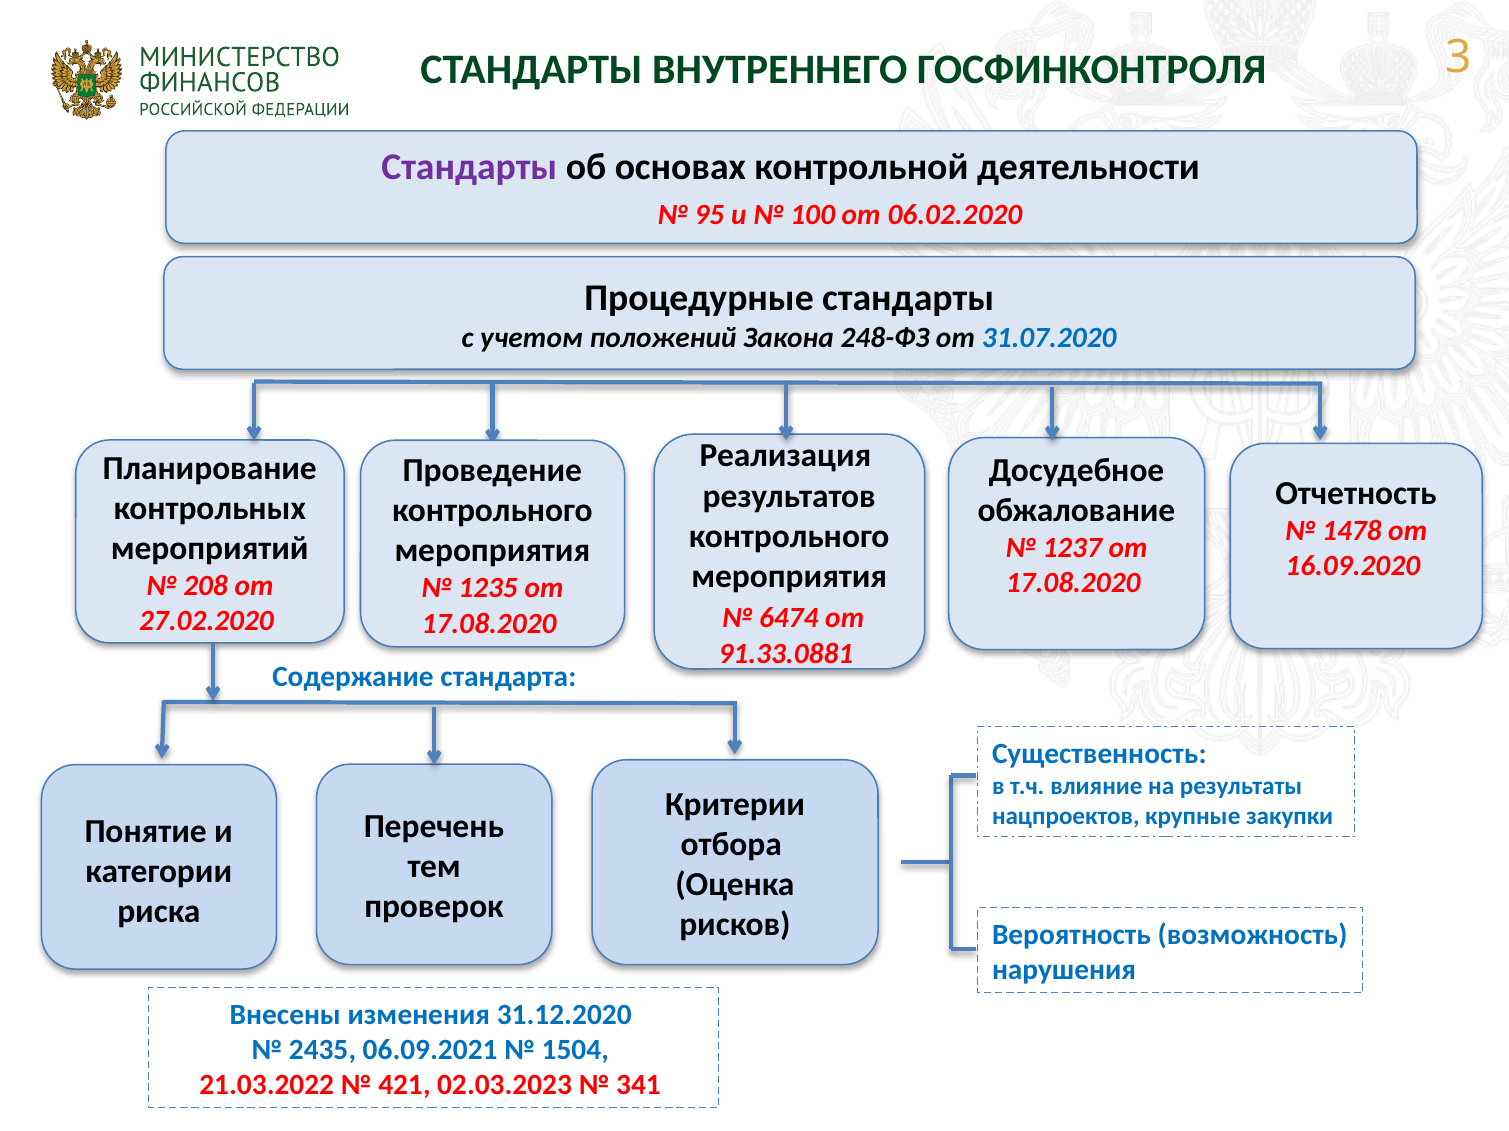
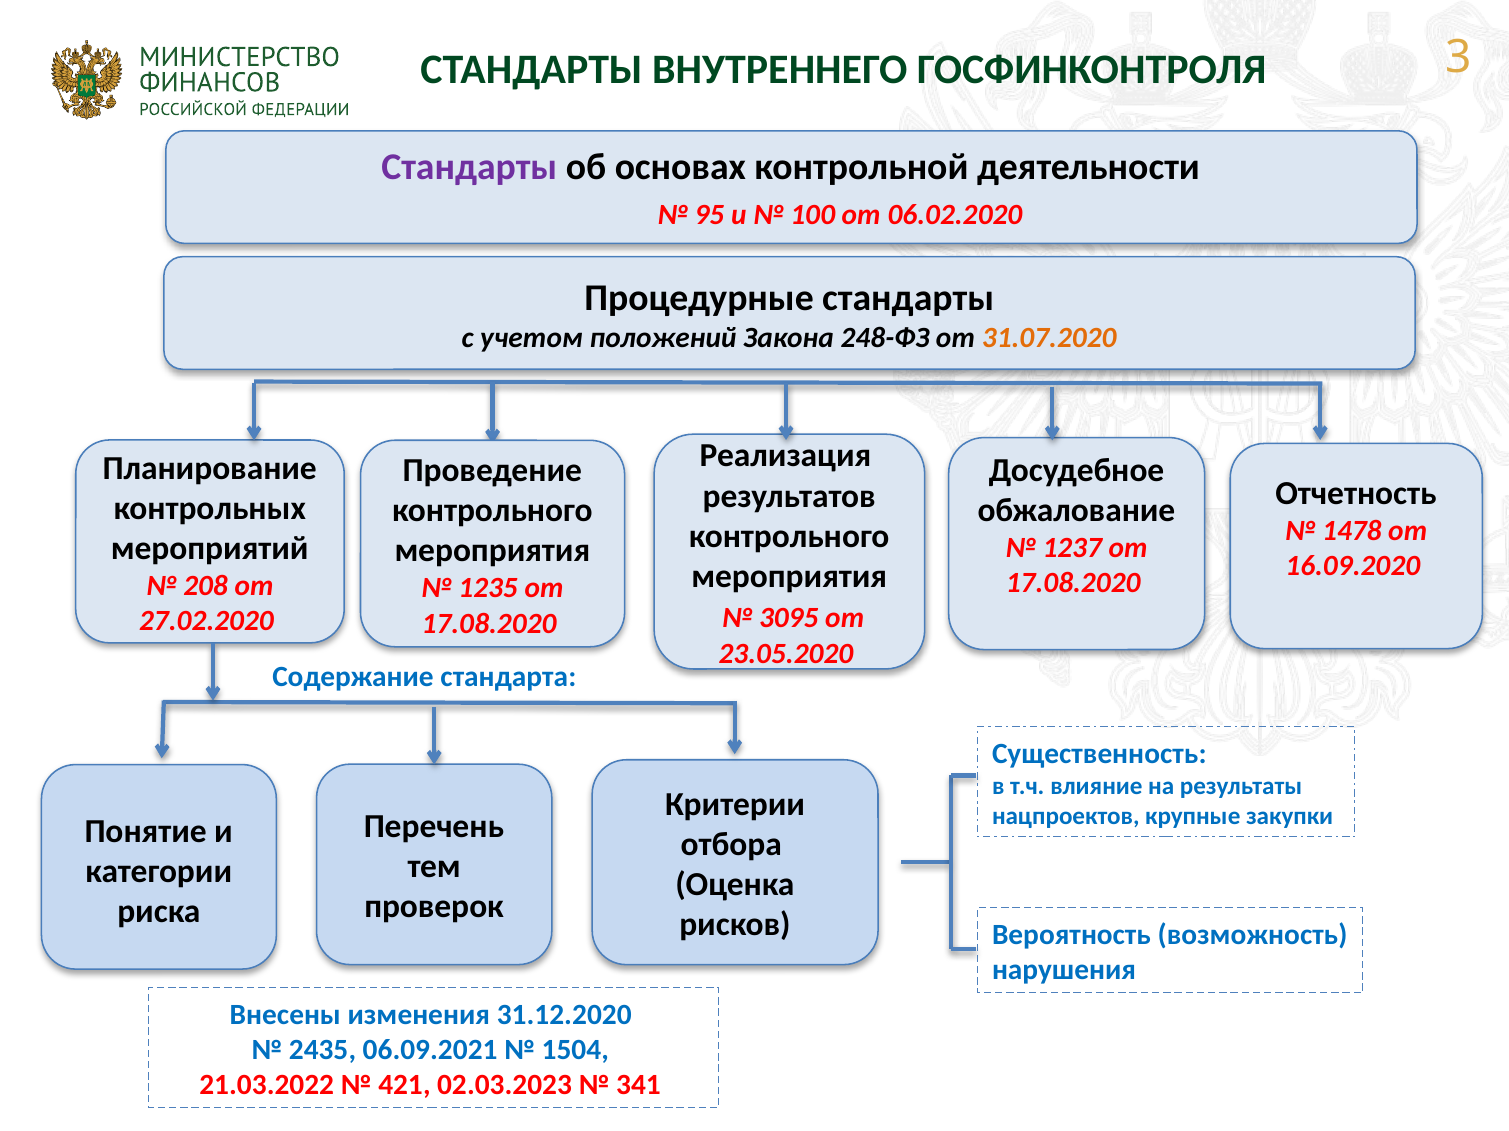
31.07.2020 colour: blue -> orange
6474: 6474 -> 3095
91.33.0881: 91.33.0881 -> 23.05.2020
